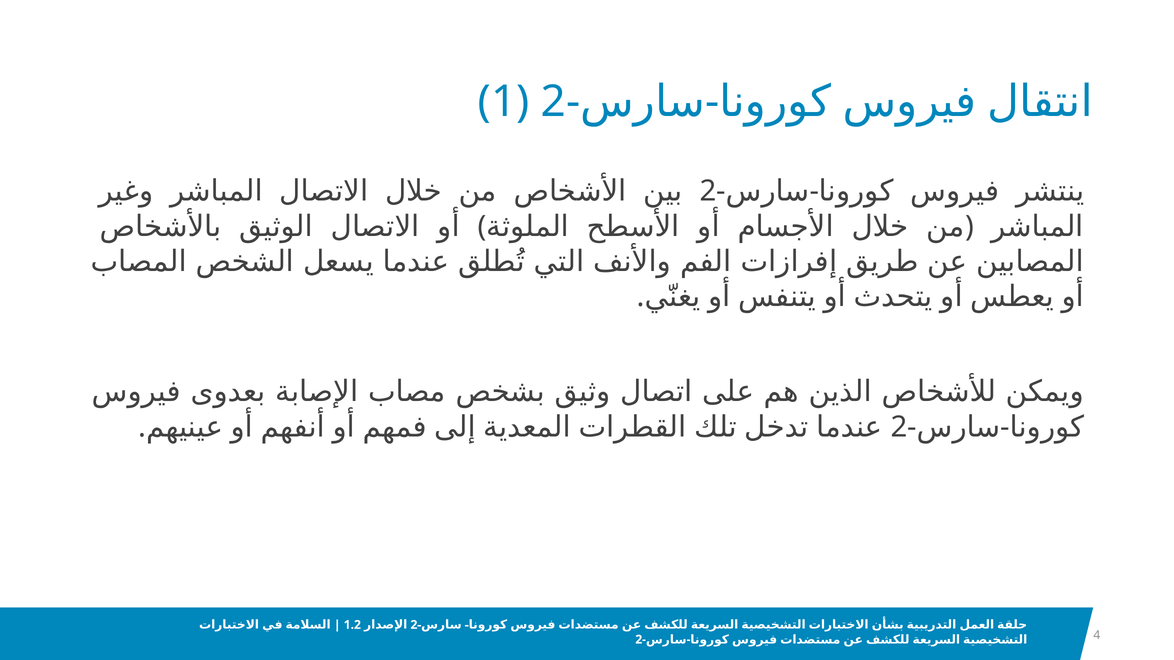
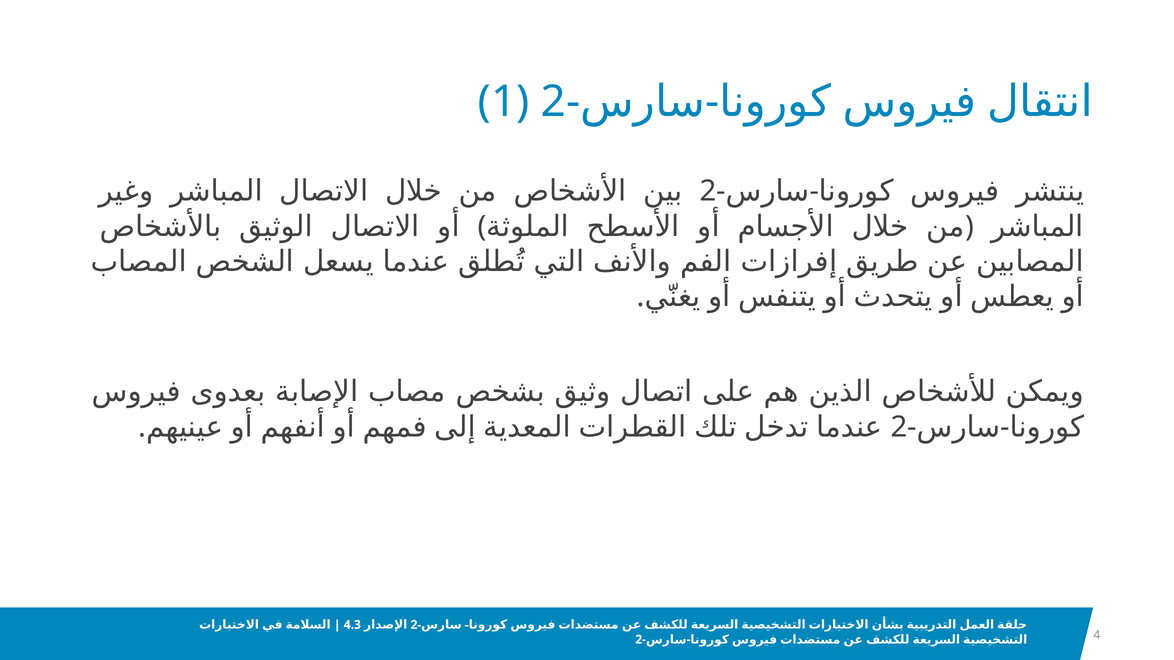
1.2: 1.2 -> 4.3
